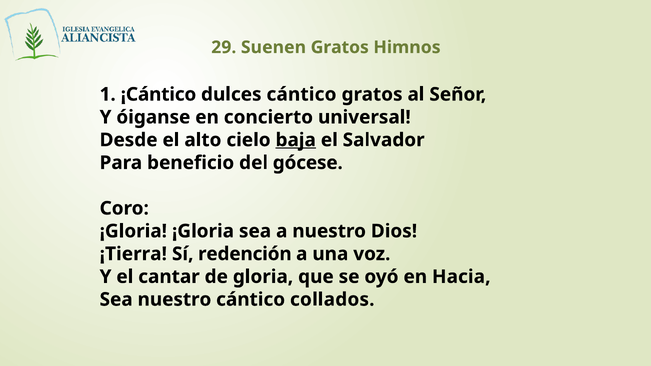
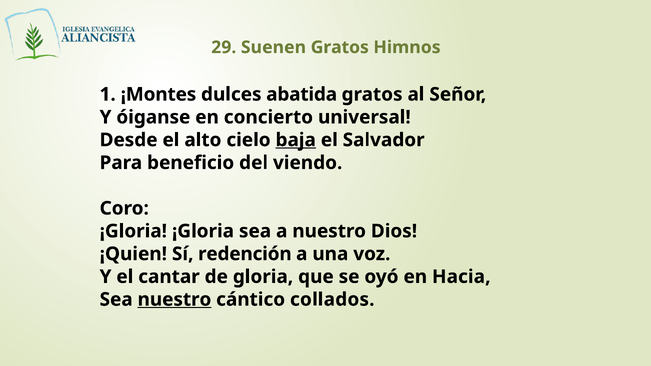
¡Cántico: ¡Cántico -> ¡Montes
dulces cántico: cántico -> abatida
gócese: gócese -> viendo
¡Tierra: ¡Tierra -> ¡Quien
nuestro at (174, 300) underline: none -> present
